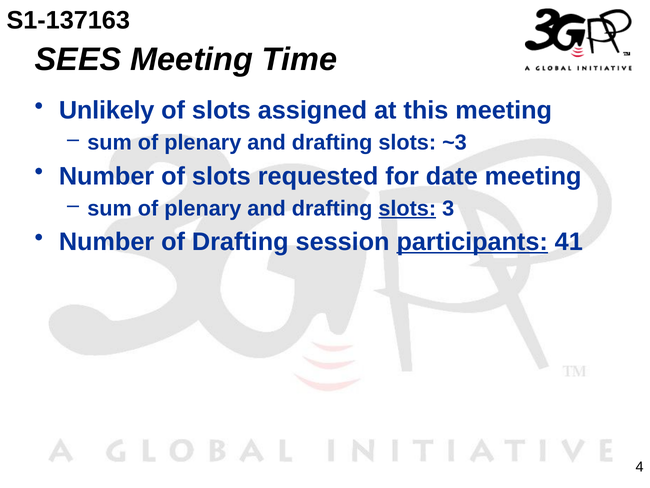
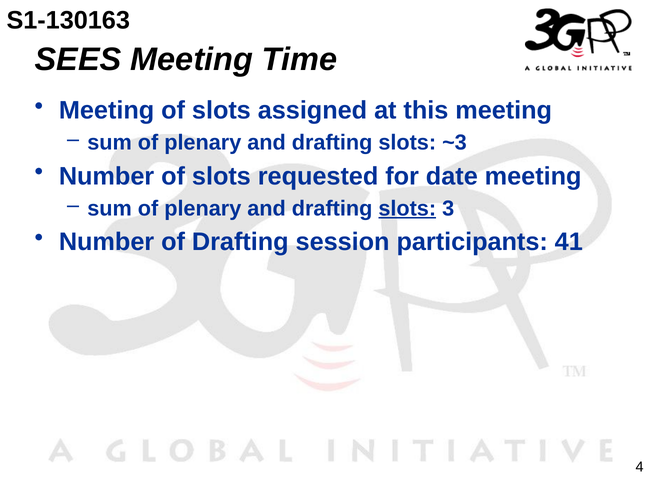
S1-137163: S1-137163 -> S1-130163
Unlikely at (107, 110): Unlikely -> Meeting
participants underline: present -> none
